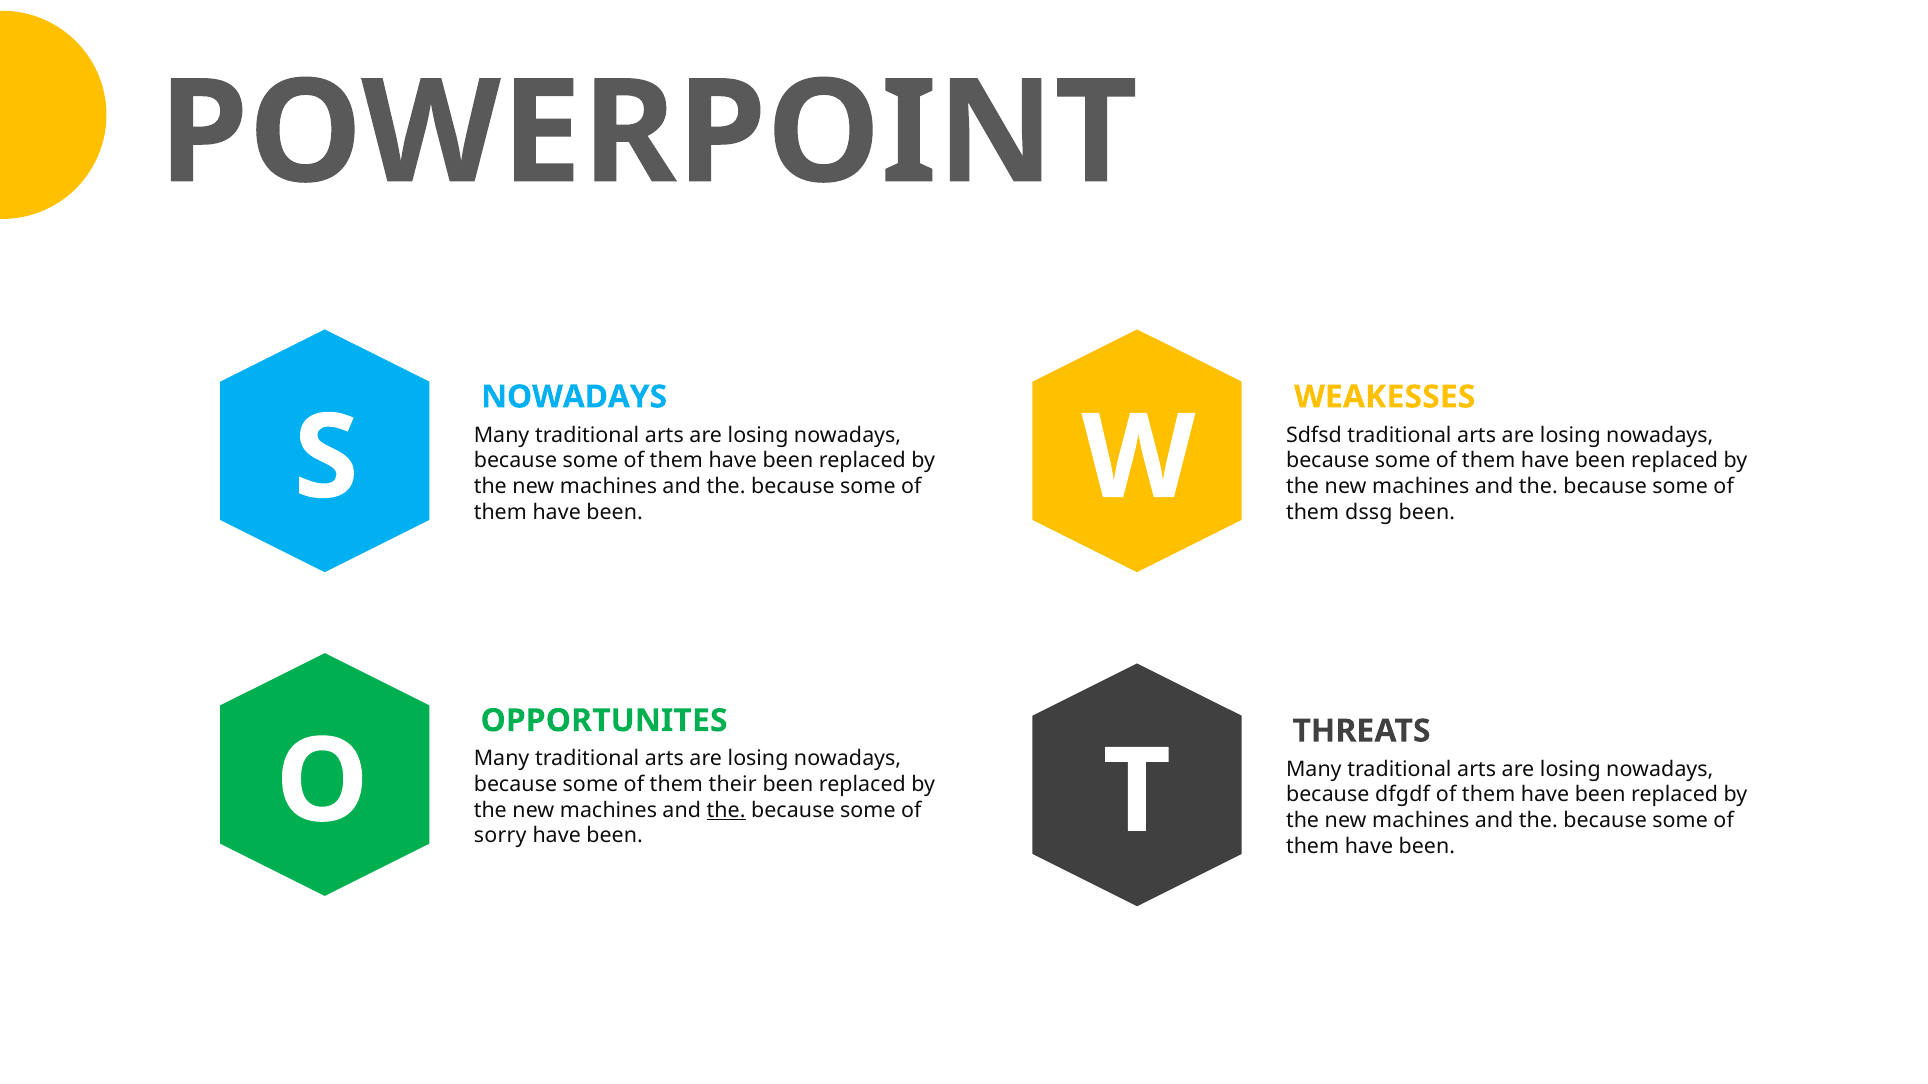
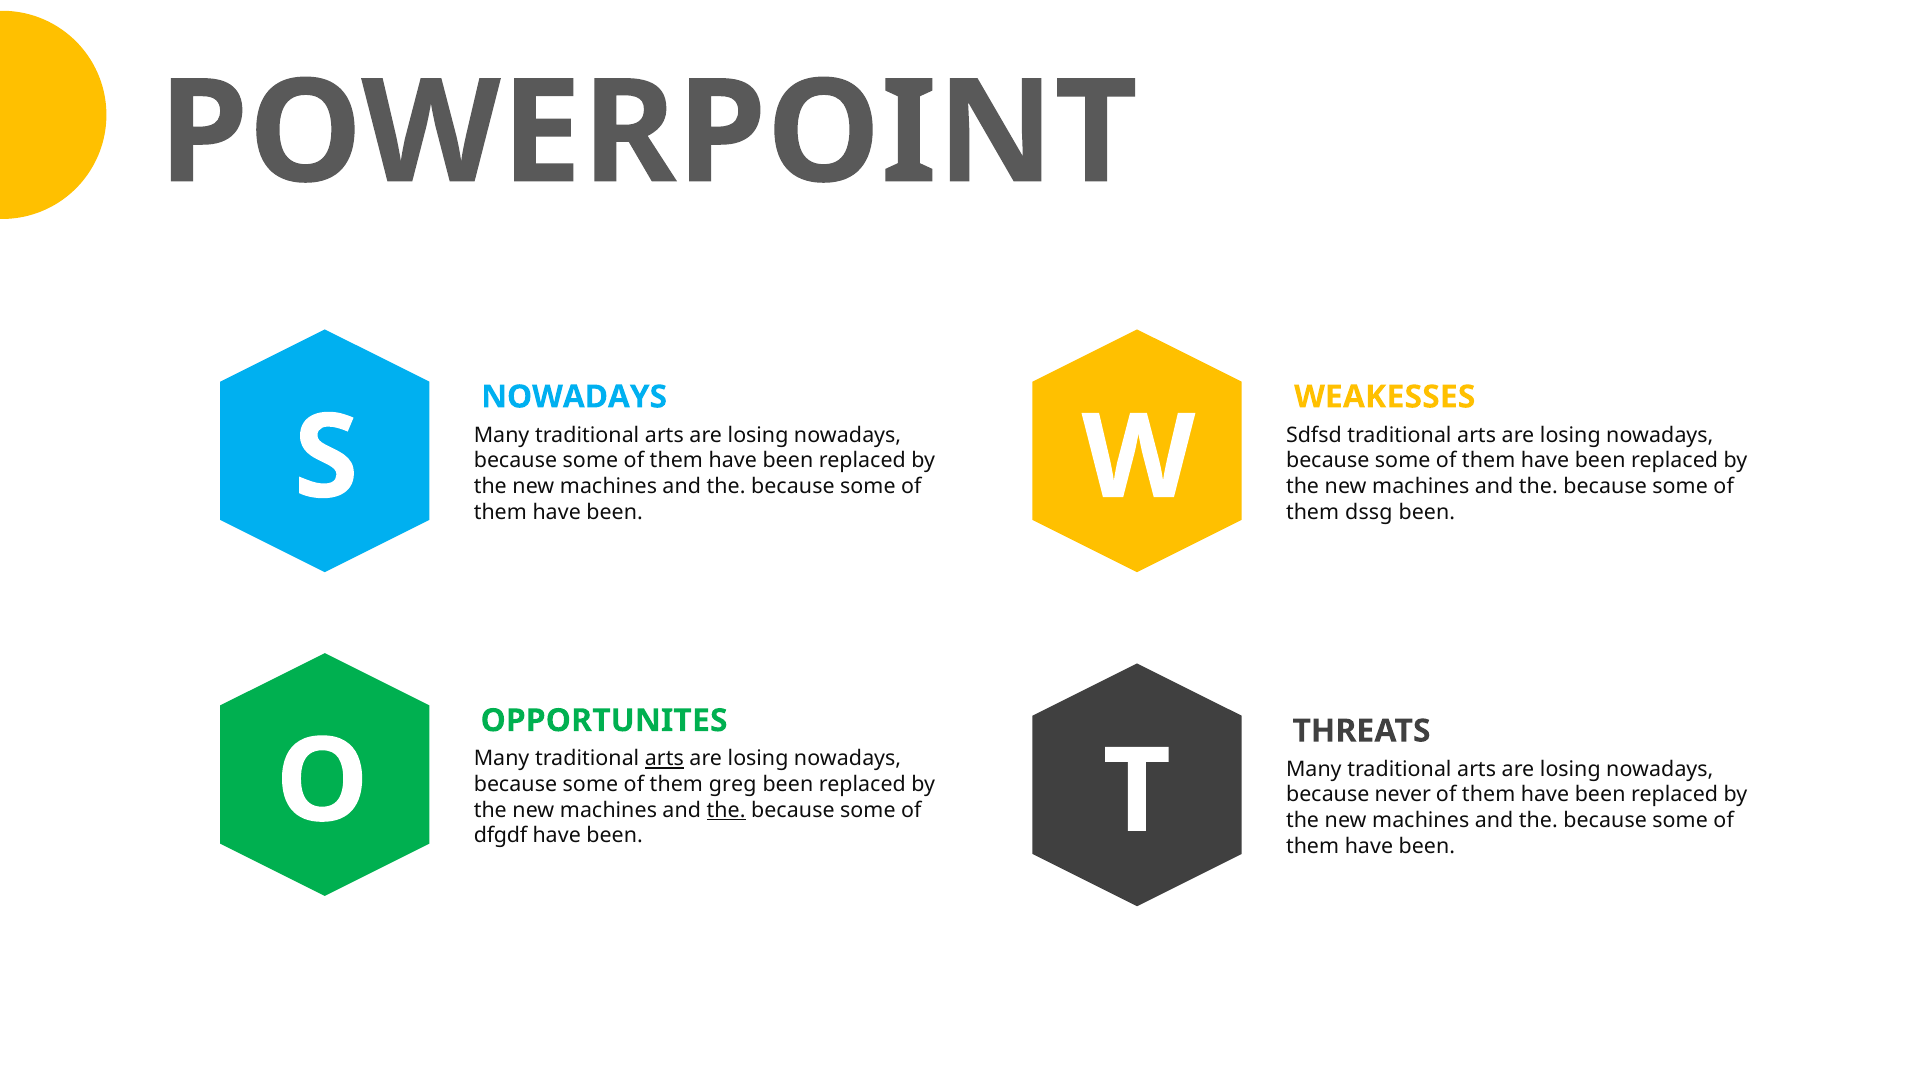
arts at (664, 759) underline: none -> present
their: their -> greg
dfgdf: dfgdf -> never
sorry: sorry -> dfgdf
